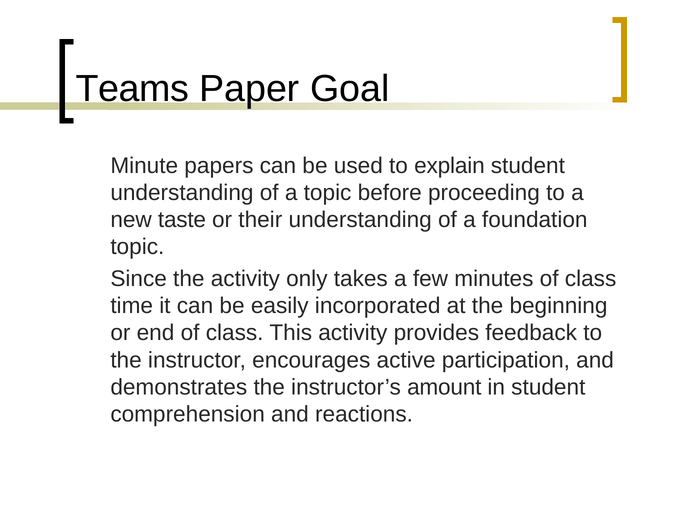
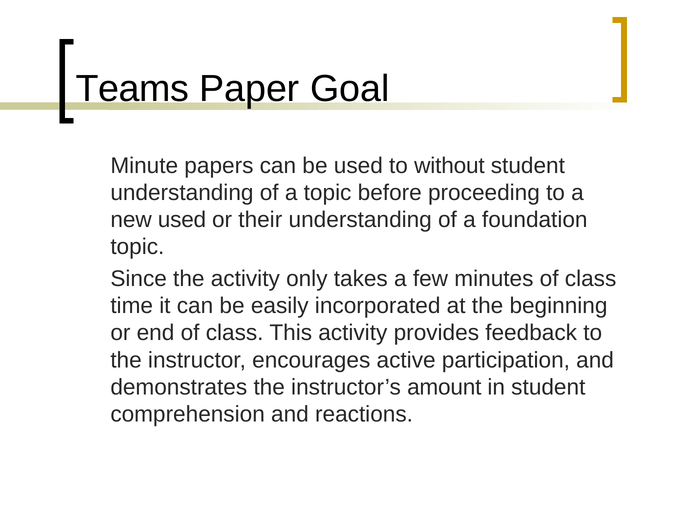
explain: explain -> without
new taste: taste -> used
